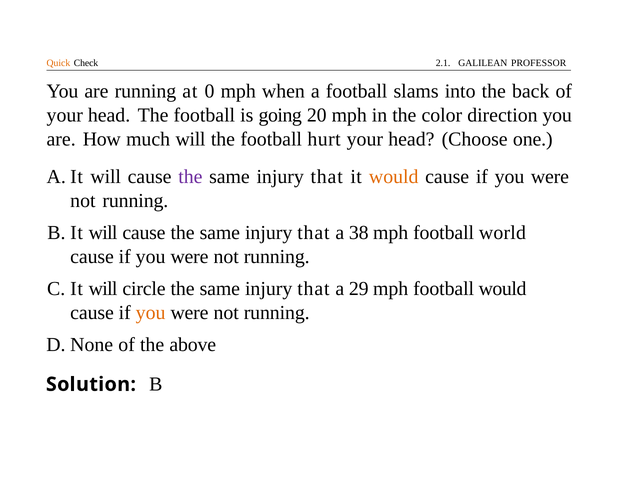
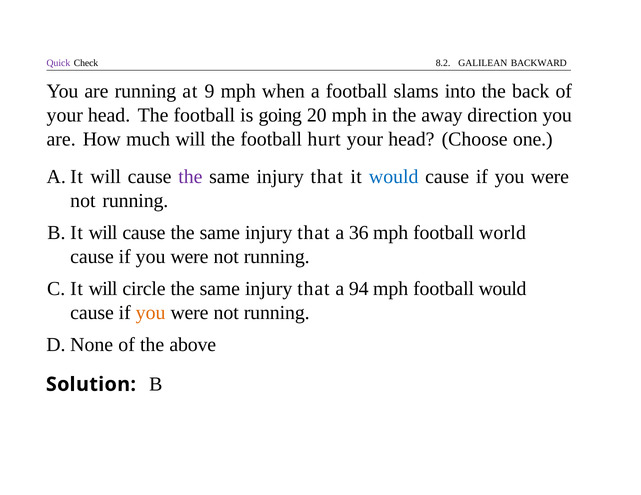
Quick colour: orange -> purple
2.1: 2.1 -> 8.2
PROFESSOR: PROFESSOR -> BACKWARD
0: 0 -> 9
color: color -> away
would at (394, 177) colour: orange -> blue
38: 38 -> 36
29: 29 -> 94
